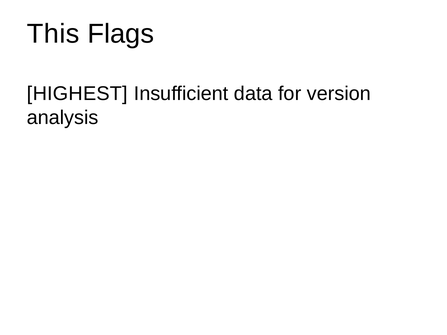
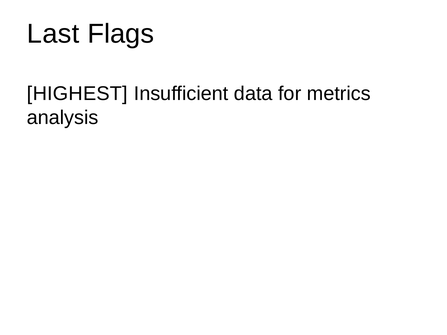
This: This -> Last
version: version -> metrics
